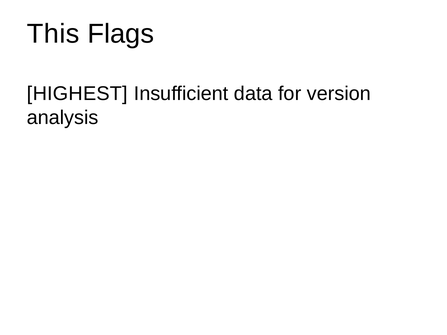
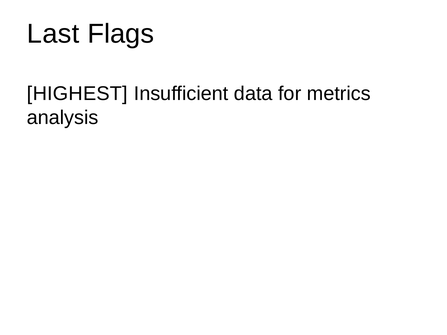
This: This -> Last
version: version -> metrics
